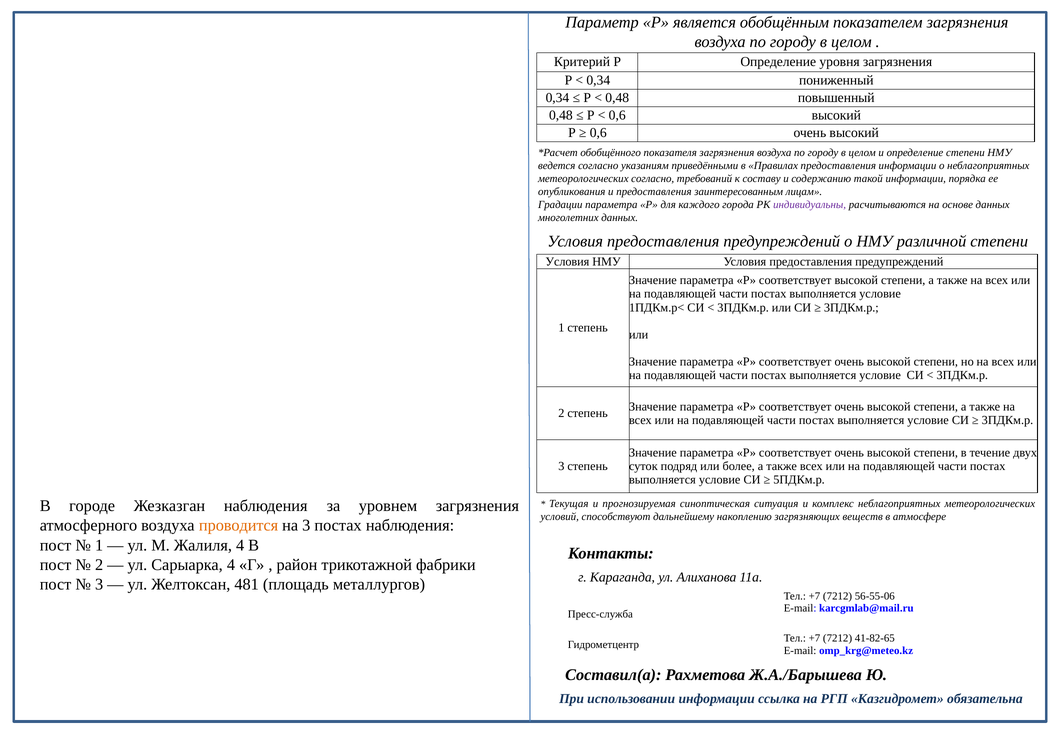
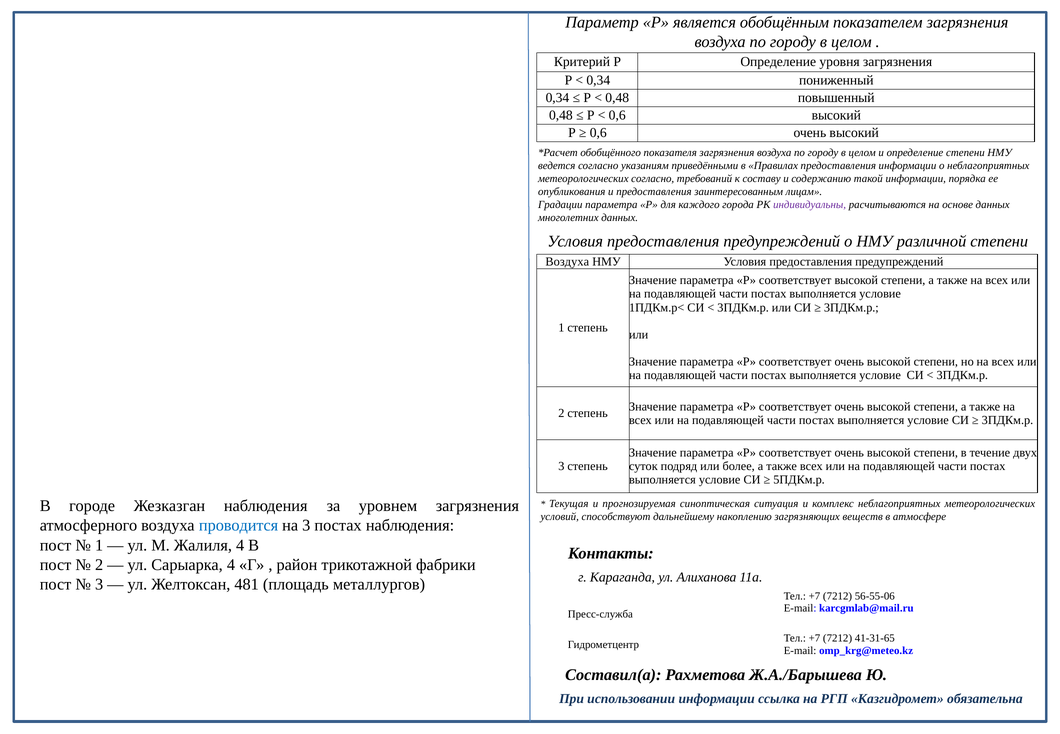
Условия at (567, 261): Условия -> Воздуха
проводится colour: orange -> blue
41-82-65: 41-82-65 -> 41-31-65
